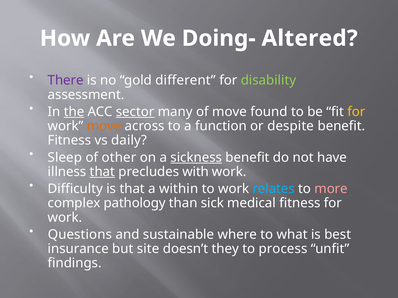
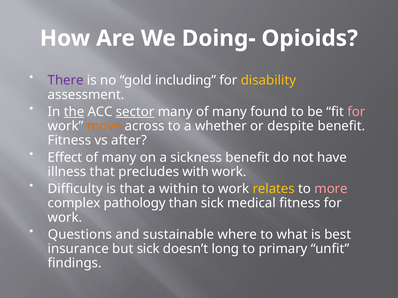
Altered: Altered -> Opioids
different: different -> including
disability colour: light green -> yellow
many of move: move -> many
for at (356, 112) colour: yellow -> pink
function: function -> whether
daily: daily -> after
Sleep: Sleep -> Effect
other at (119, 158): other -> many
sickness underline: present -> none
that at (102, 172) underline: present -> none
relates colour: light blue -> yellow
but site: site -> sick
they: they -> long
process: process -> primary
